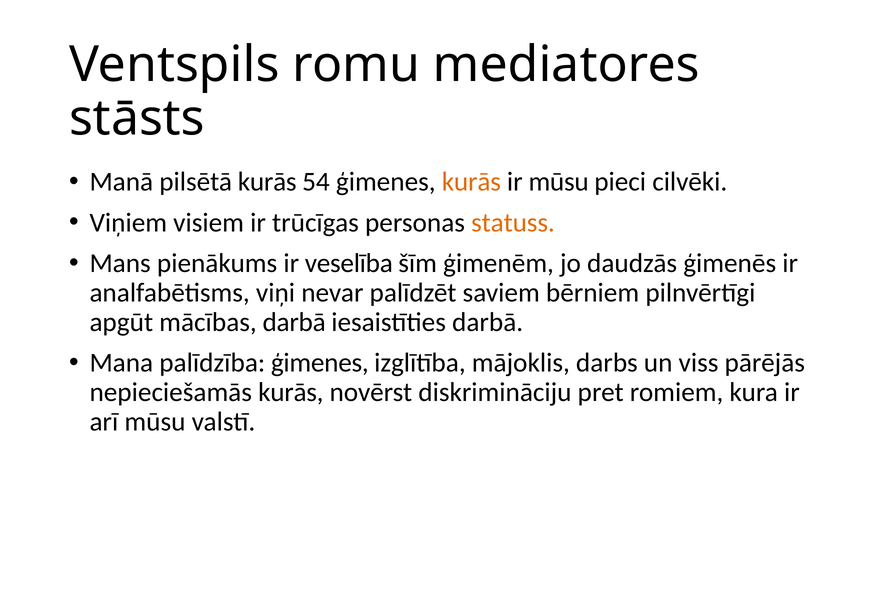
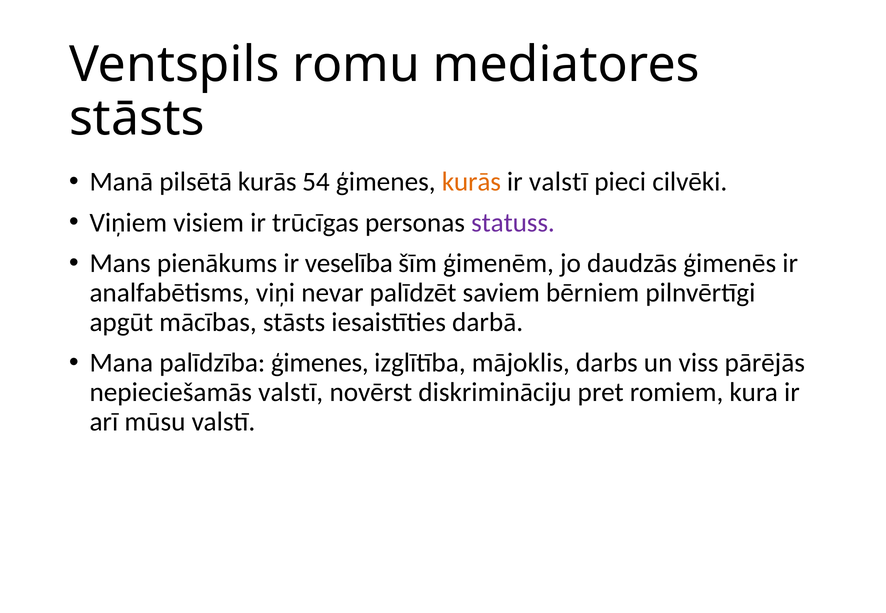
ir mūsu: mūsu -> valstī
statuss colour: orange -> purple
mācības darbā: darbā -> stāsts
nepieciešamās kurās: kurās -> valstī
